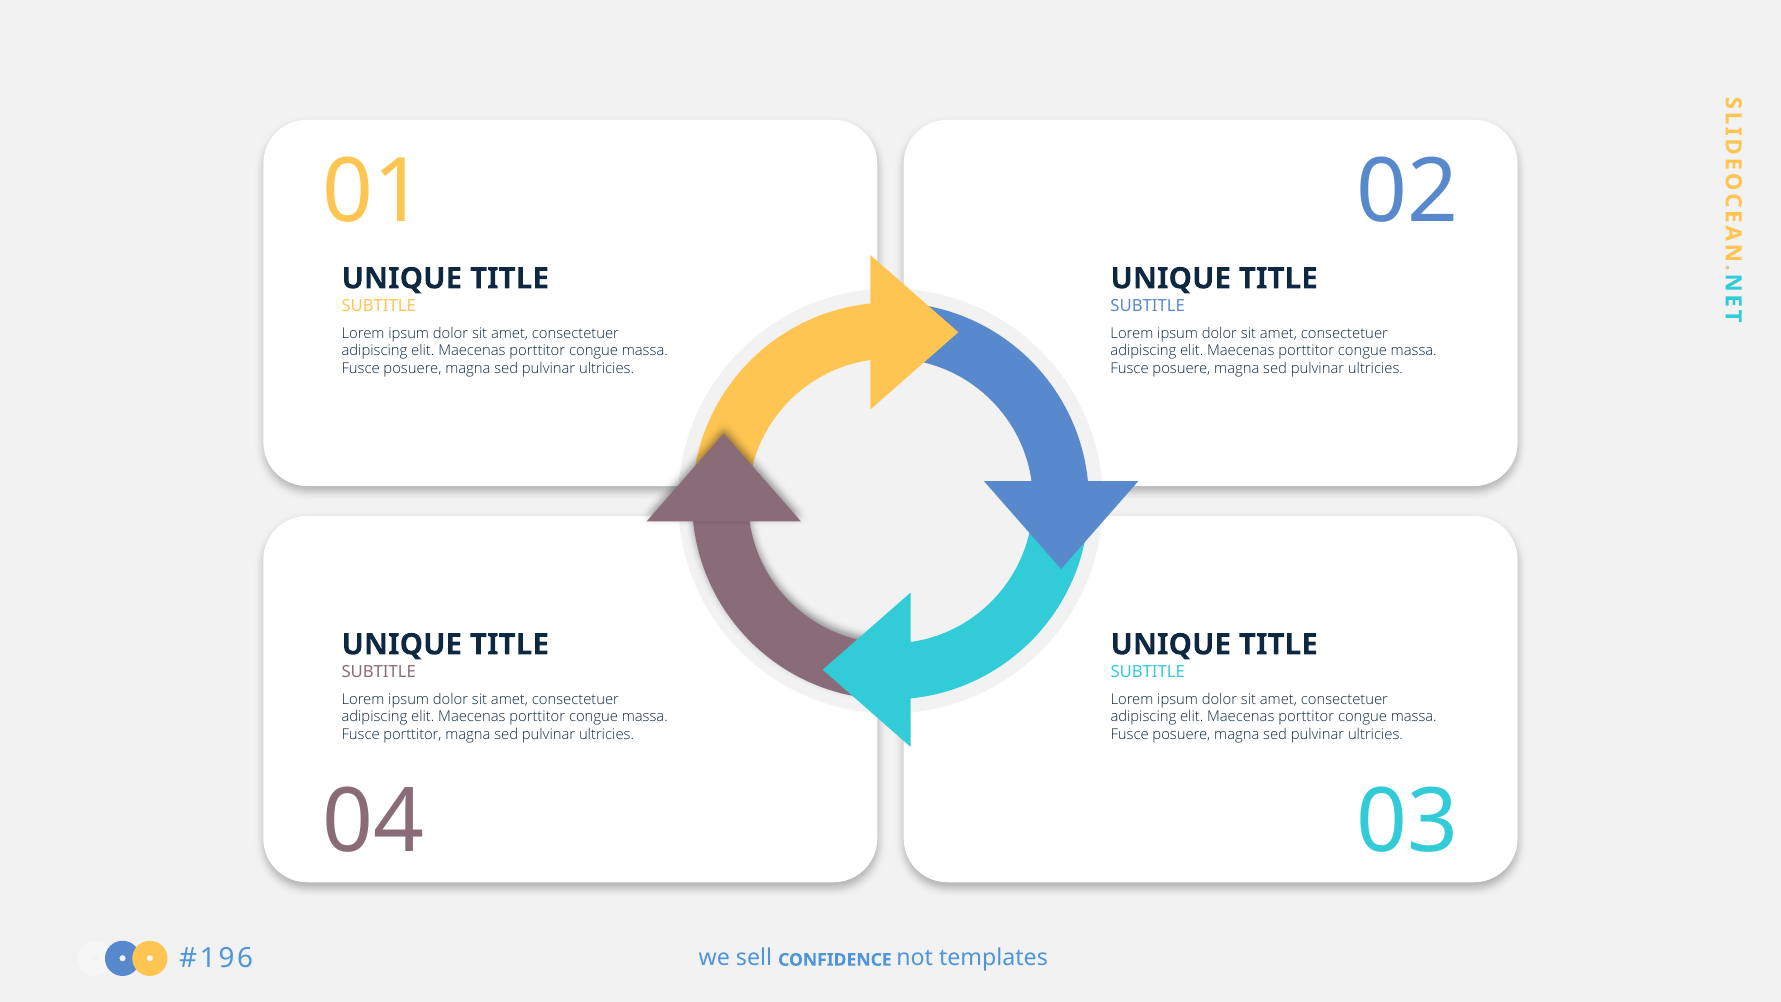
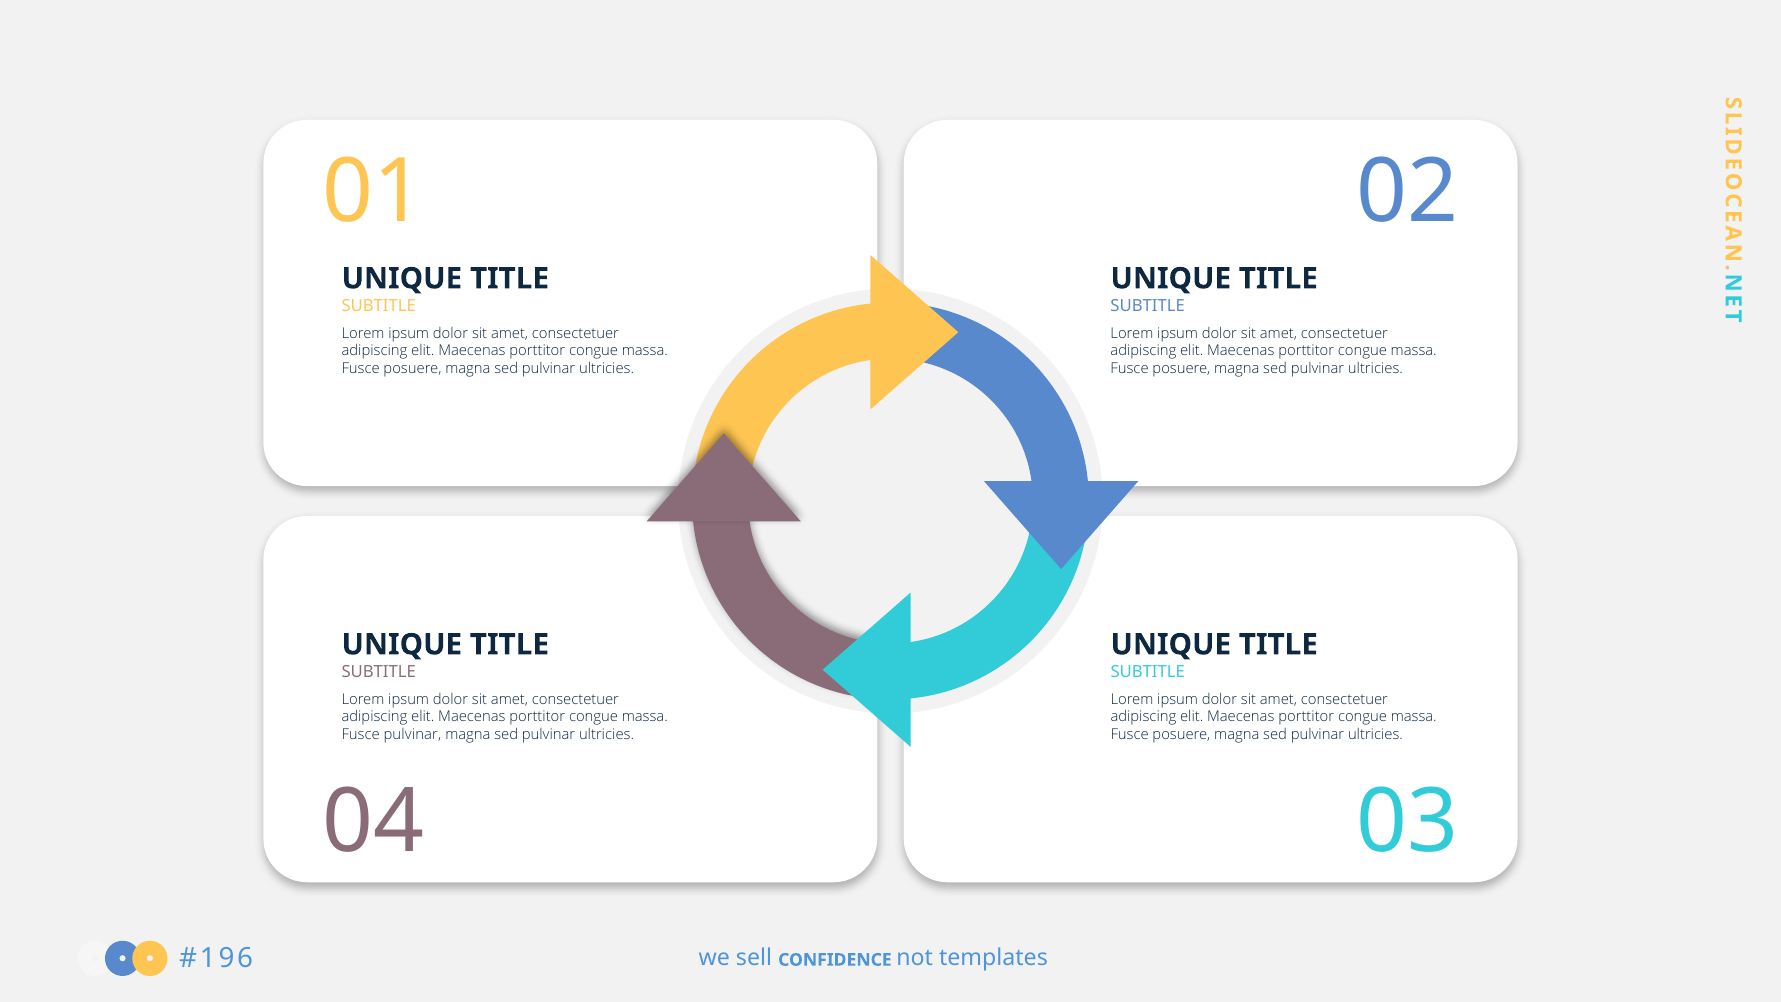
Fusce porttitor: porttitor -> pulvinar
